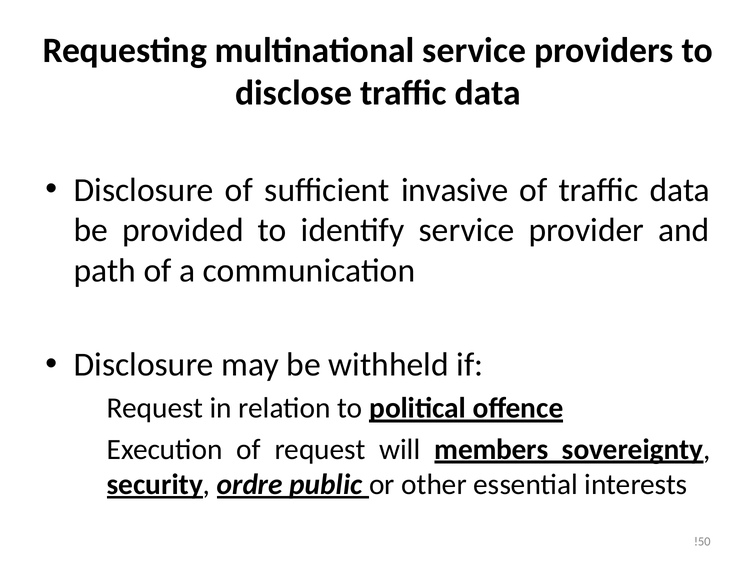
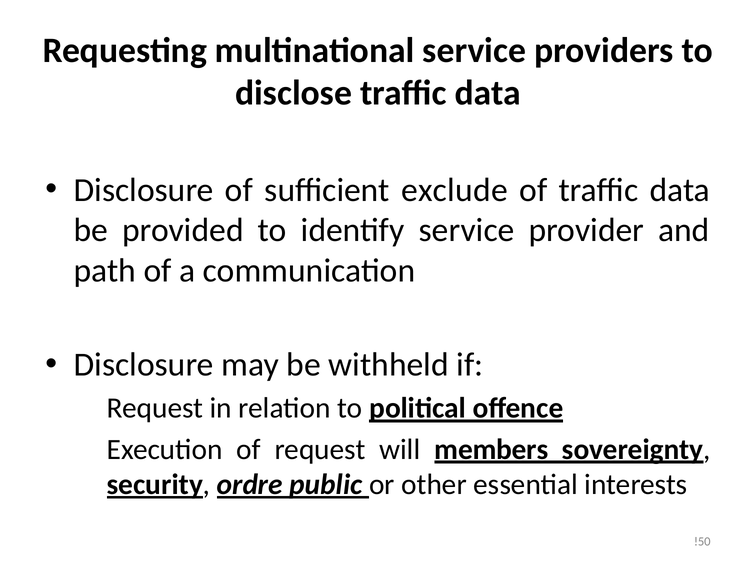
invasive: invasive -> exclude
